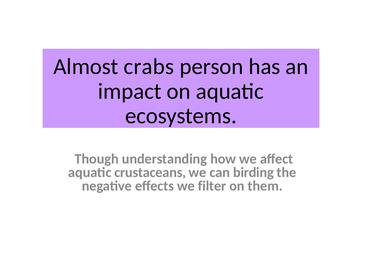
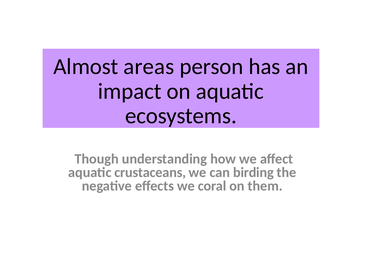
crabs: crabs -> areas
filter: filter -> coral
